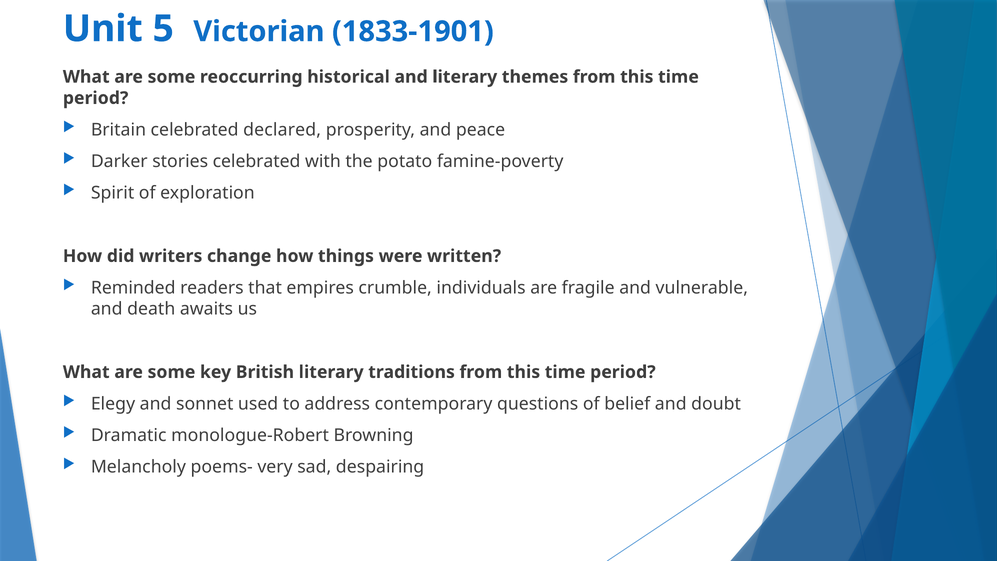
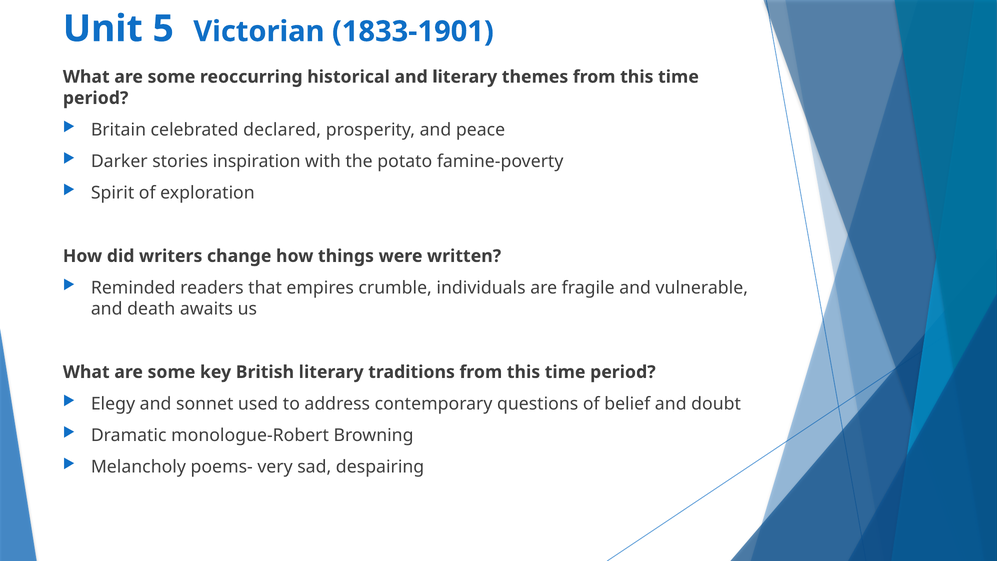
stories celebrated: celebrated -> inspiration
